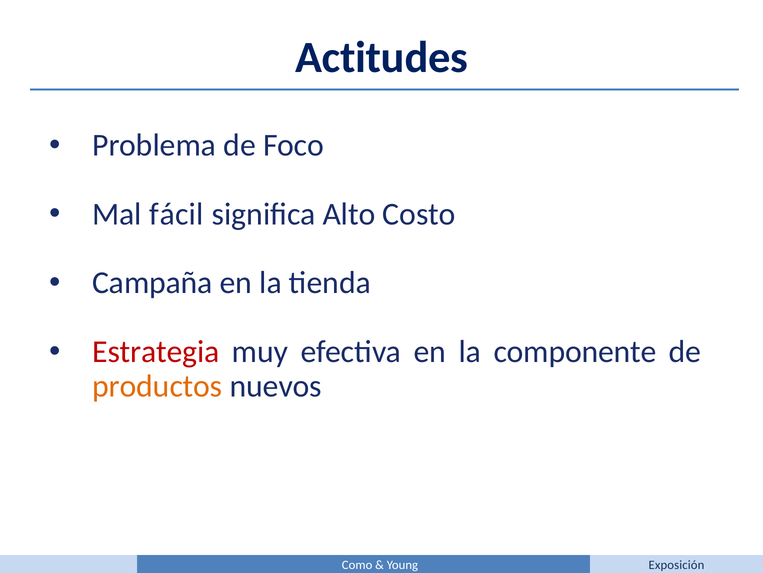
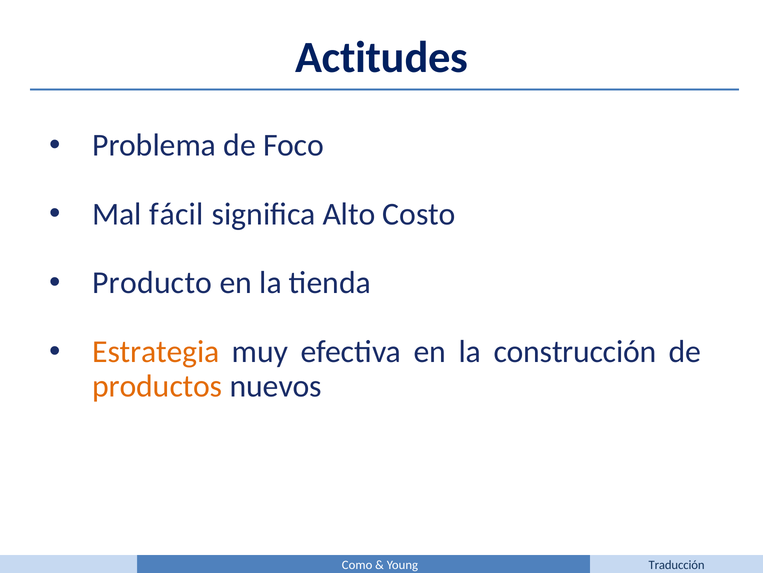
Campaña: Campaña -> Producto
Estrategia colour: red -> orange
componente: componente -> construcción
Exposición: Exposición -> Traducción
